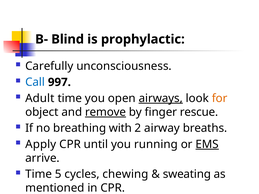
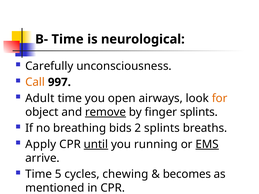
B- Blind: Blind -> Time
prophylactic: prophylactic -> neurological
Call colour: blue -> orange
airways underline: present -> none
finger rescue: rescue -> splints
with: with -> bids
2 airway: airway -> splints
until underline: none -> present
sweating: sweating -> becomes
